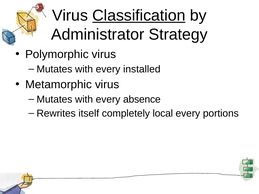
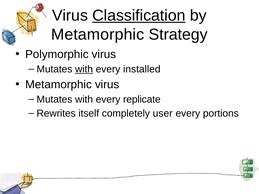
Administrator at (98, 35): Administrator -> Metamorphic
with at (84, 69) underline: none -> present
absence: absence -> replicate
local: local -> user
